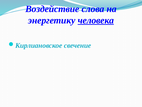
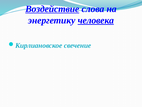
Воздействие underline: none -> present
